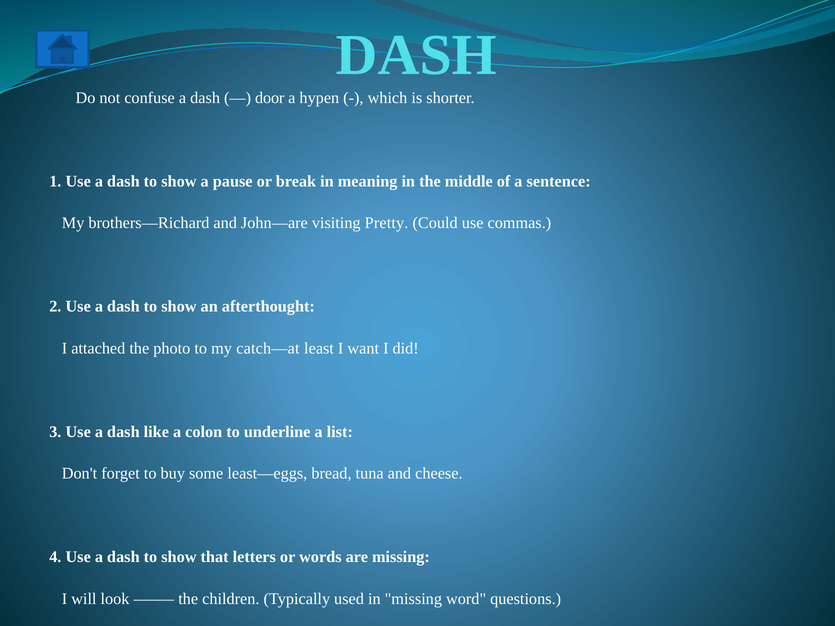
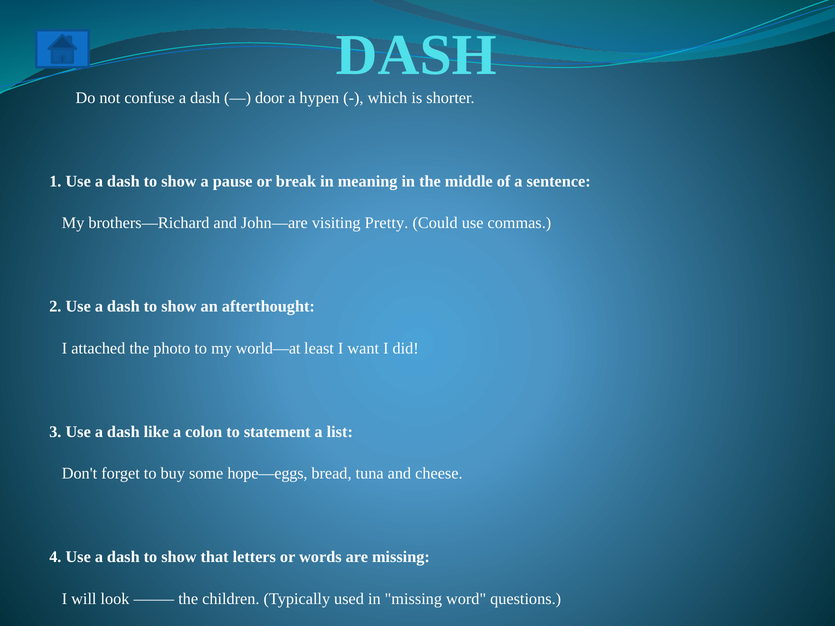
catch—at: catch—at -> world—at
underline: underline -> statement
least—eggs: least—eggs -> hope—eggs
